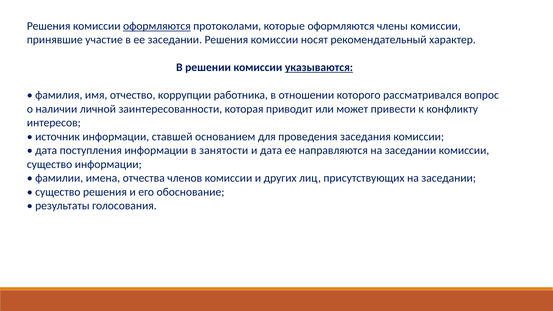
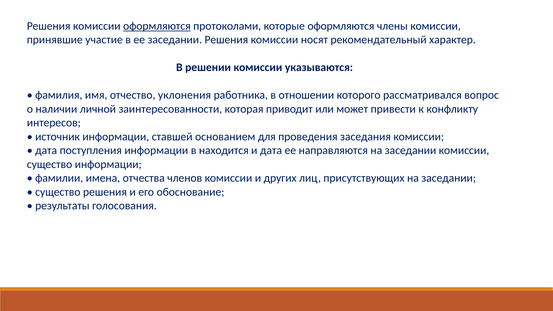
указываются underline: present -> none
коррупции: коррупции -> уклонения
занятости: занятости -> находится
